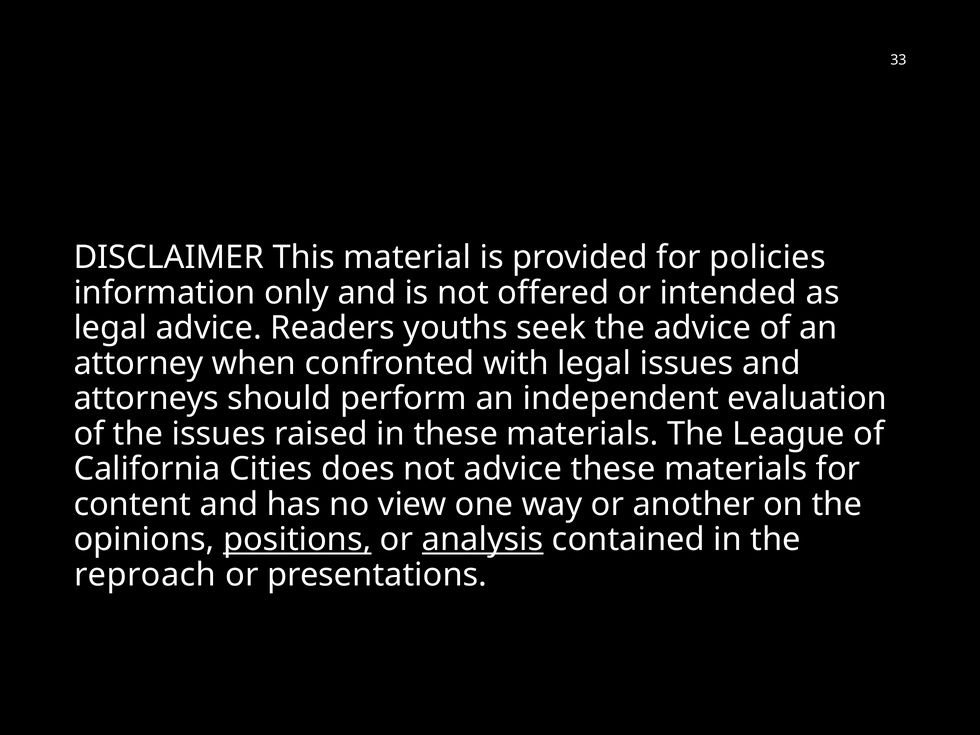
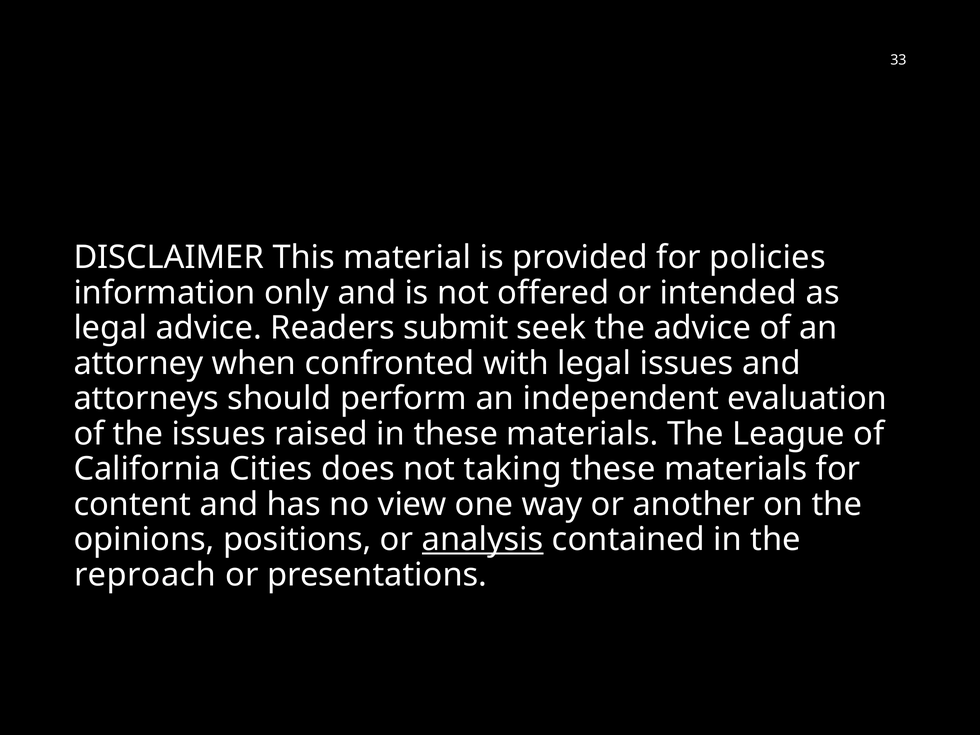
youths: youths -> submit
not advice: advice -> taking
positions underline: present -> none
